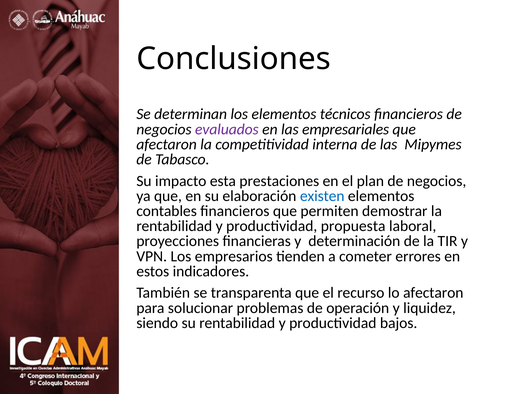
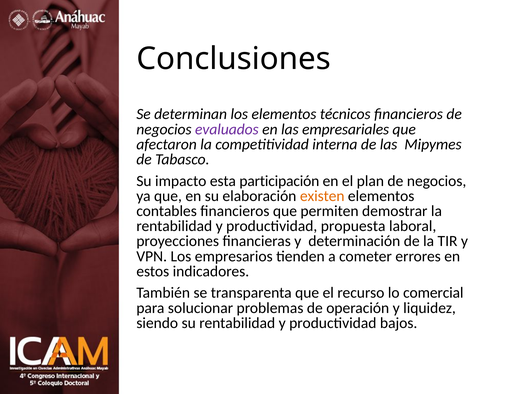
prestaciones: prestaciones -> participación
existen colour: blue -> orange
lo afectaron: afectaron -> comercial
